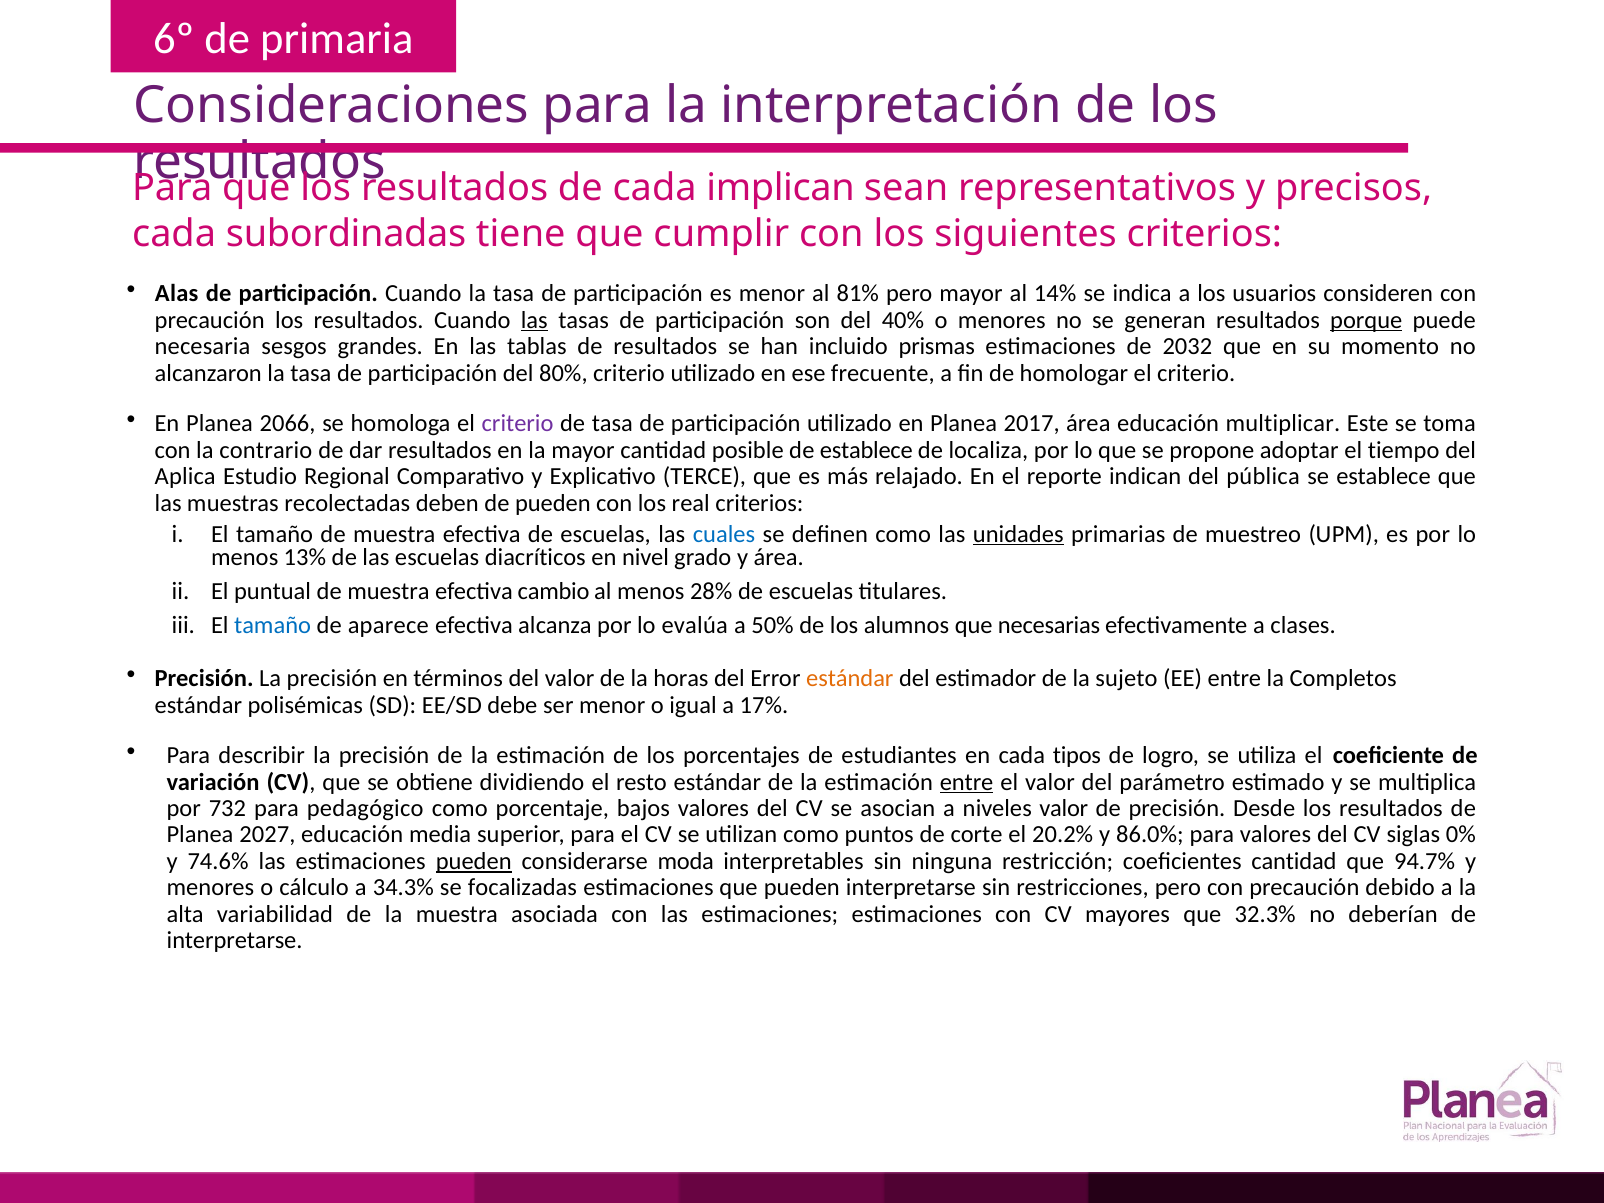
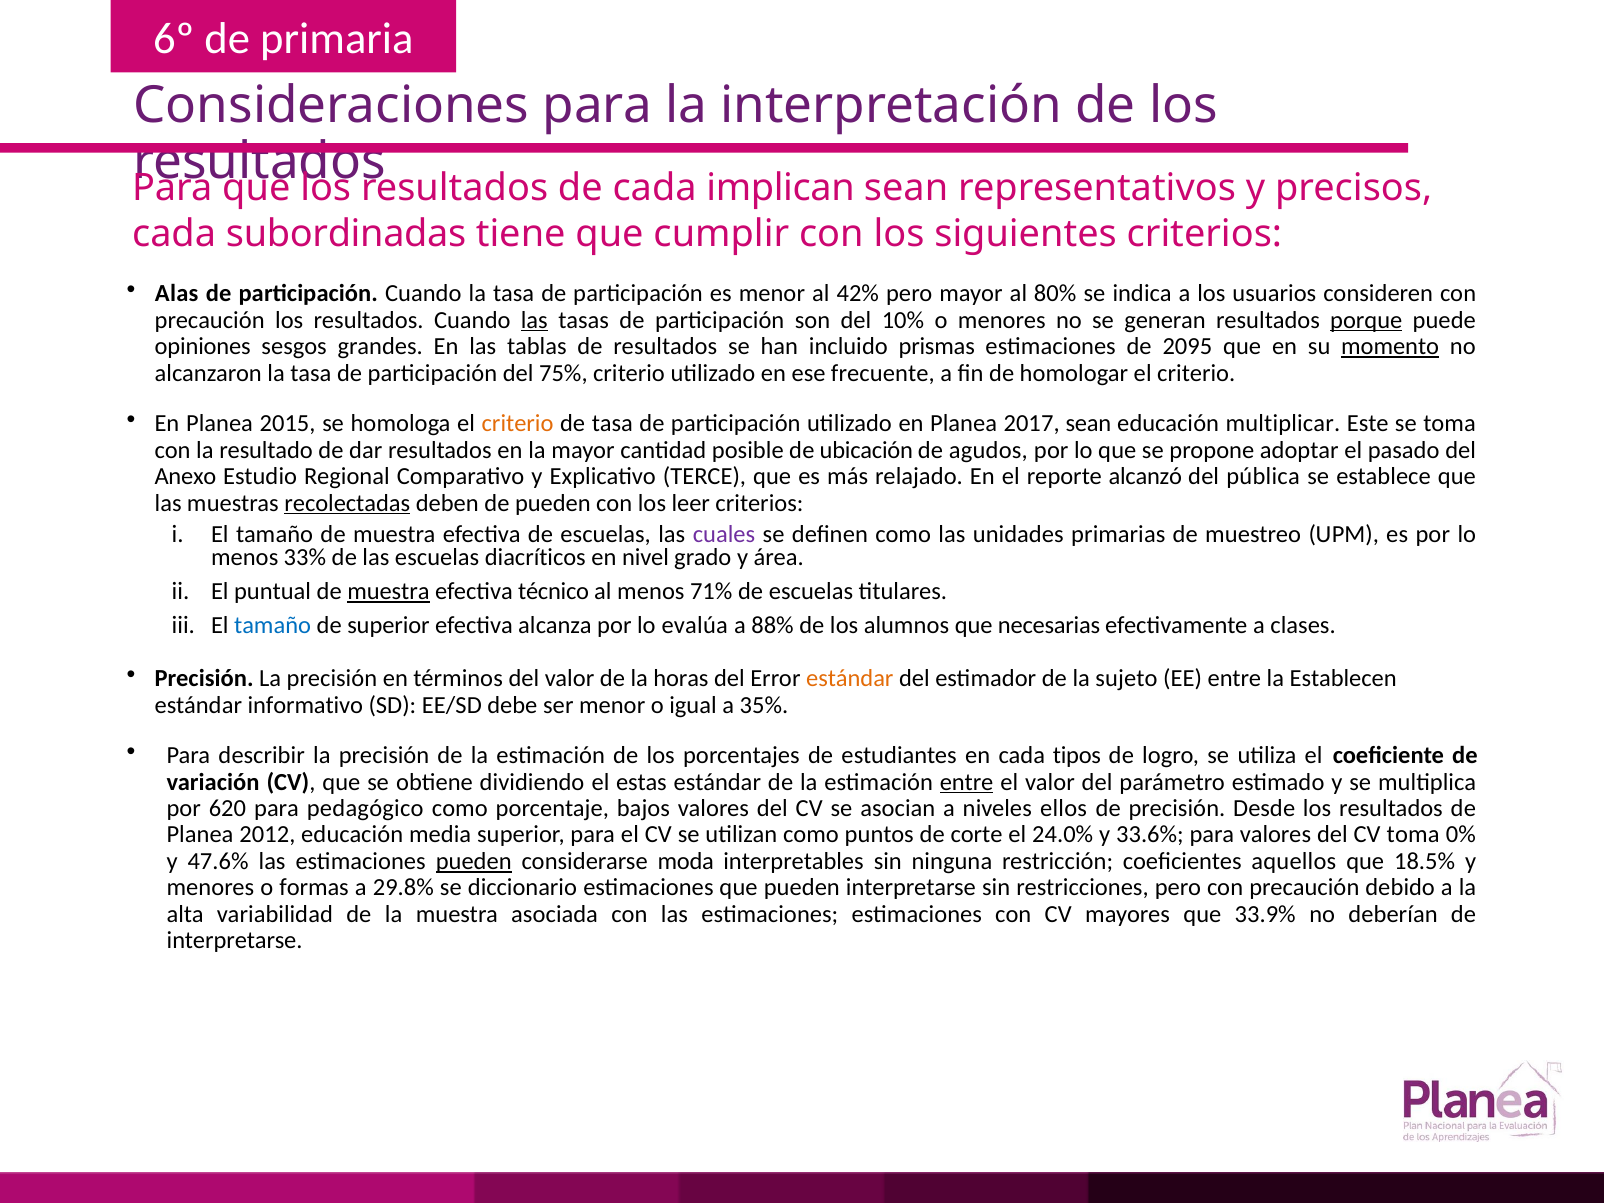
81%: 81% -> 42%
14%: 14% -> 80%
40%: 40% -> 10%
necesaria: necesaria -> opiniones
2032: 2032 -> 2095
momento underline: none -> present
80%: 80% -> 75%
2066: 2066 -> 2015
criterio at (518, 424) colour: purple -> orange
2017 área: área -> sean
contrario: contrario -> resultado
de establece: establece -> ubicación
localiza: localiza -> agudos
tiempo: tiempo -> pasado
Aplica: Aplica -> Anexo
indican: indican -> alcanzó
recolectadas underline: none -> present
real: real -> leer
cuales colour: blue -> purple
unidades underline: present -> none
13%: 13% -> 33%
muestra at (388, 592) underline: none -> present
cambio: cambio -> técnico
28%: 28% -> 71%
de aparece: aparece -> superior
50%: 50% -> 88%
Completos: Completos -> Establecen
polisémicas: polisémicas -> informativo
17%: 17% -> 35%
resto: resto -> estas
732: 732 -> 620
niveles valor: valor -> ellos
2027: 2027 -> 2012
20.2%: 20.2% -> 24.0%
86.0%: 86.0% -> 33.6%
CV siglas: siglas -> toma
74.6%: 74.6% -> 47.6%
coeficientes cantidad: cantidad -> aquellos
94.7%: 94.7% -> 18.5%
cálculo: cálculo -> formas
34.3%: 34.3% -> 29.8%
focalizadas: focalizadas -> diccionario
32.3%: 32.3% -> 33.9%
